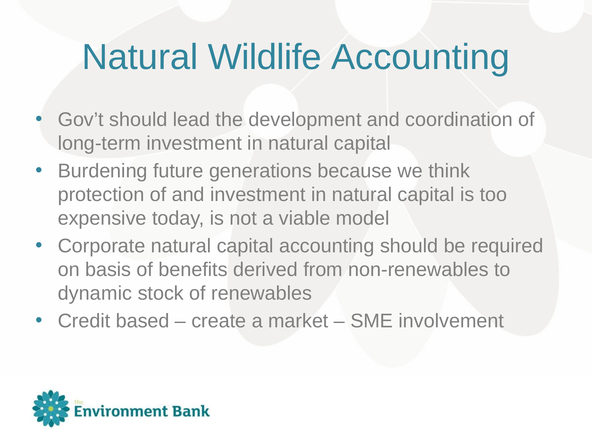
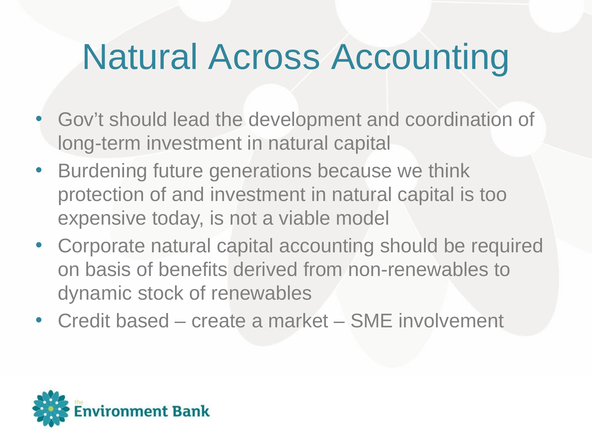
Wildlife: Wildlife -> Across
